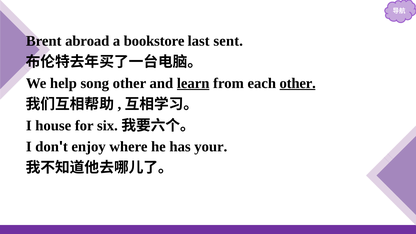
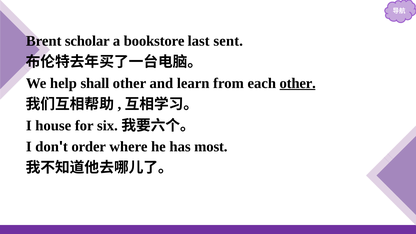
abroad: abroad -> scholar
song: song -> shall
learn underline: present -> none
enjoy: enjoy -> order
your: your -> most
